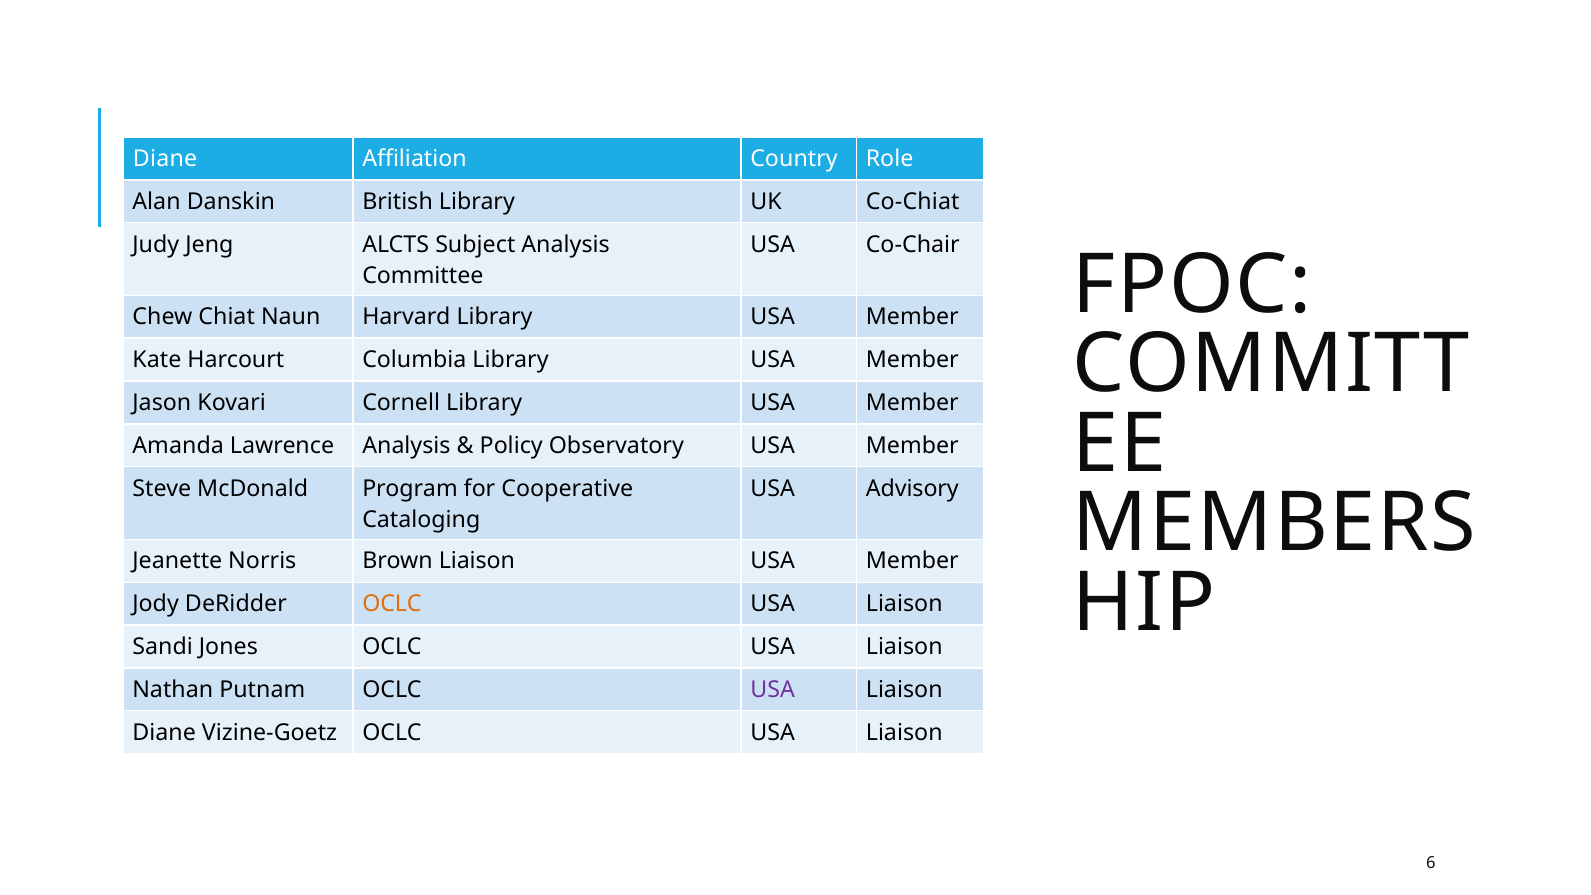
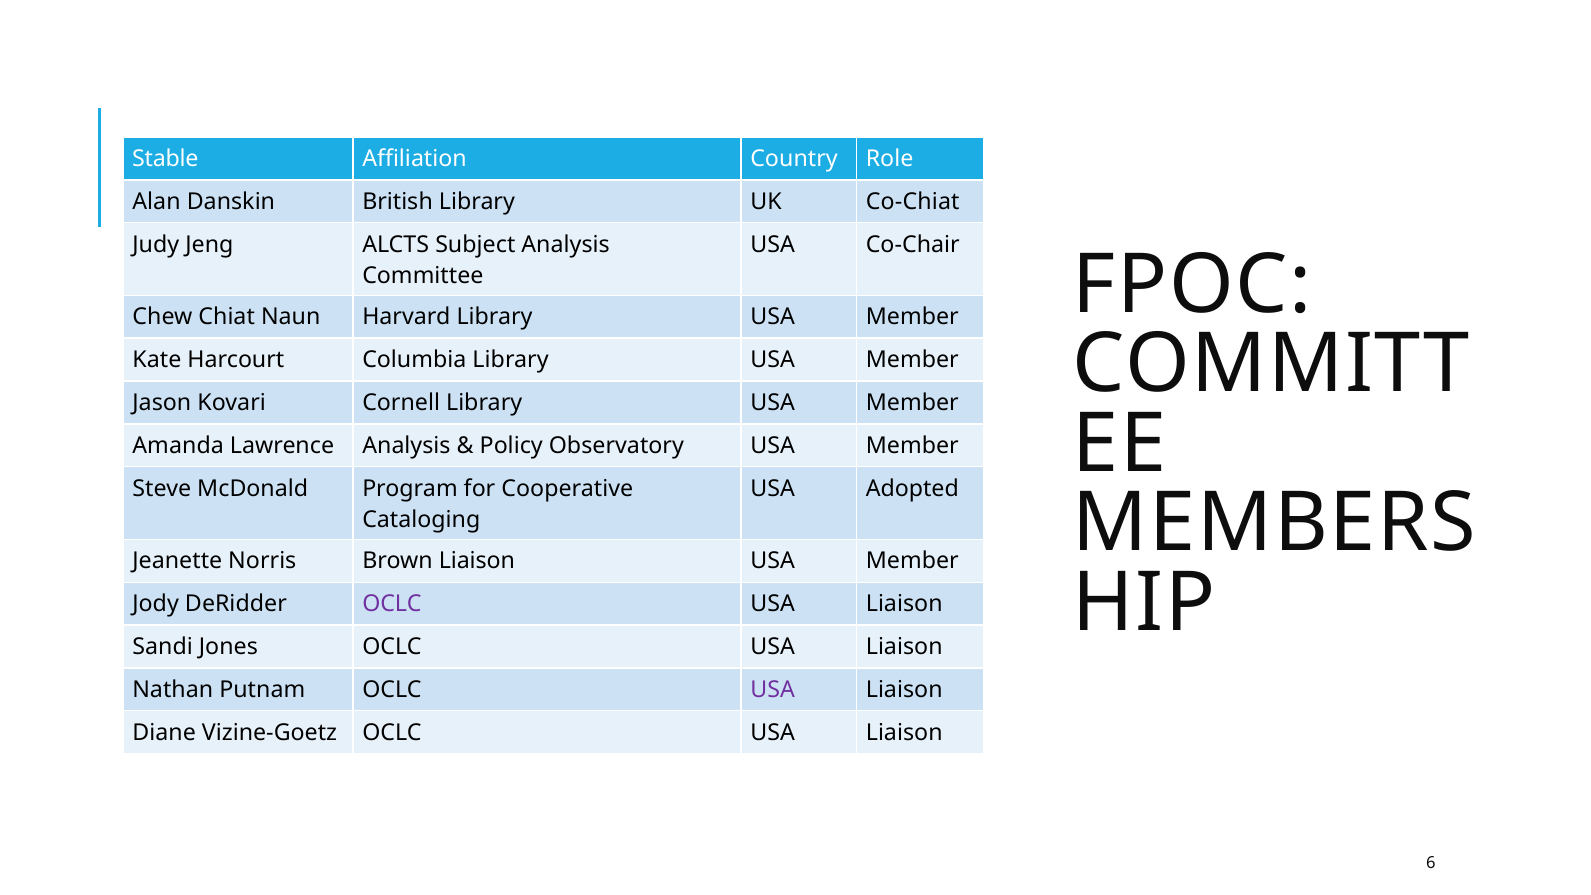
Diane at (165, 159): Diane -> Stable
Advisory: Advisory -> Adopted
OCLC at (392, 604) colour: orange -> purple
